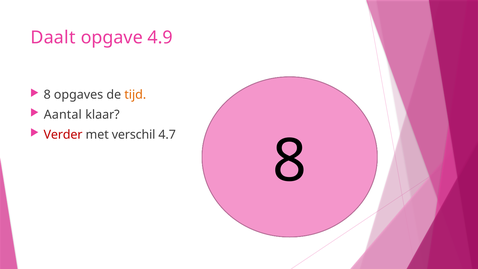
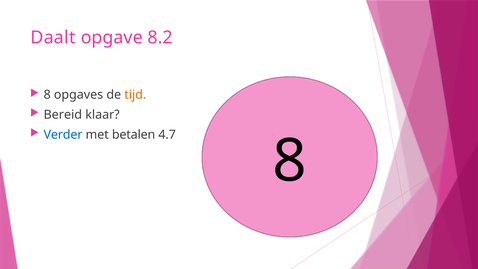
4.9: 4.9 -> 8.2
Aantal: Aantal -> Bereid
Verder colour: red -> blue
verschil: verschil -> betalen
